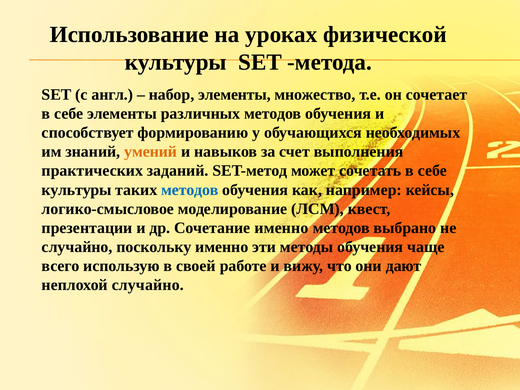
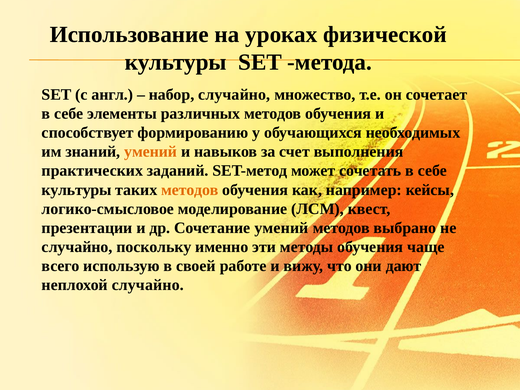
набор элементы: элементы -> случайно
методов at (190, 190) colour: blue -> orange
Сочетание именно: именно -> умений
